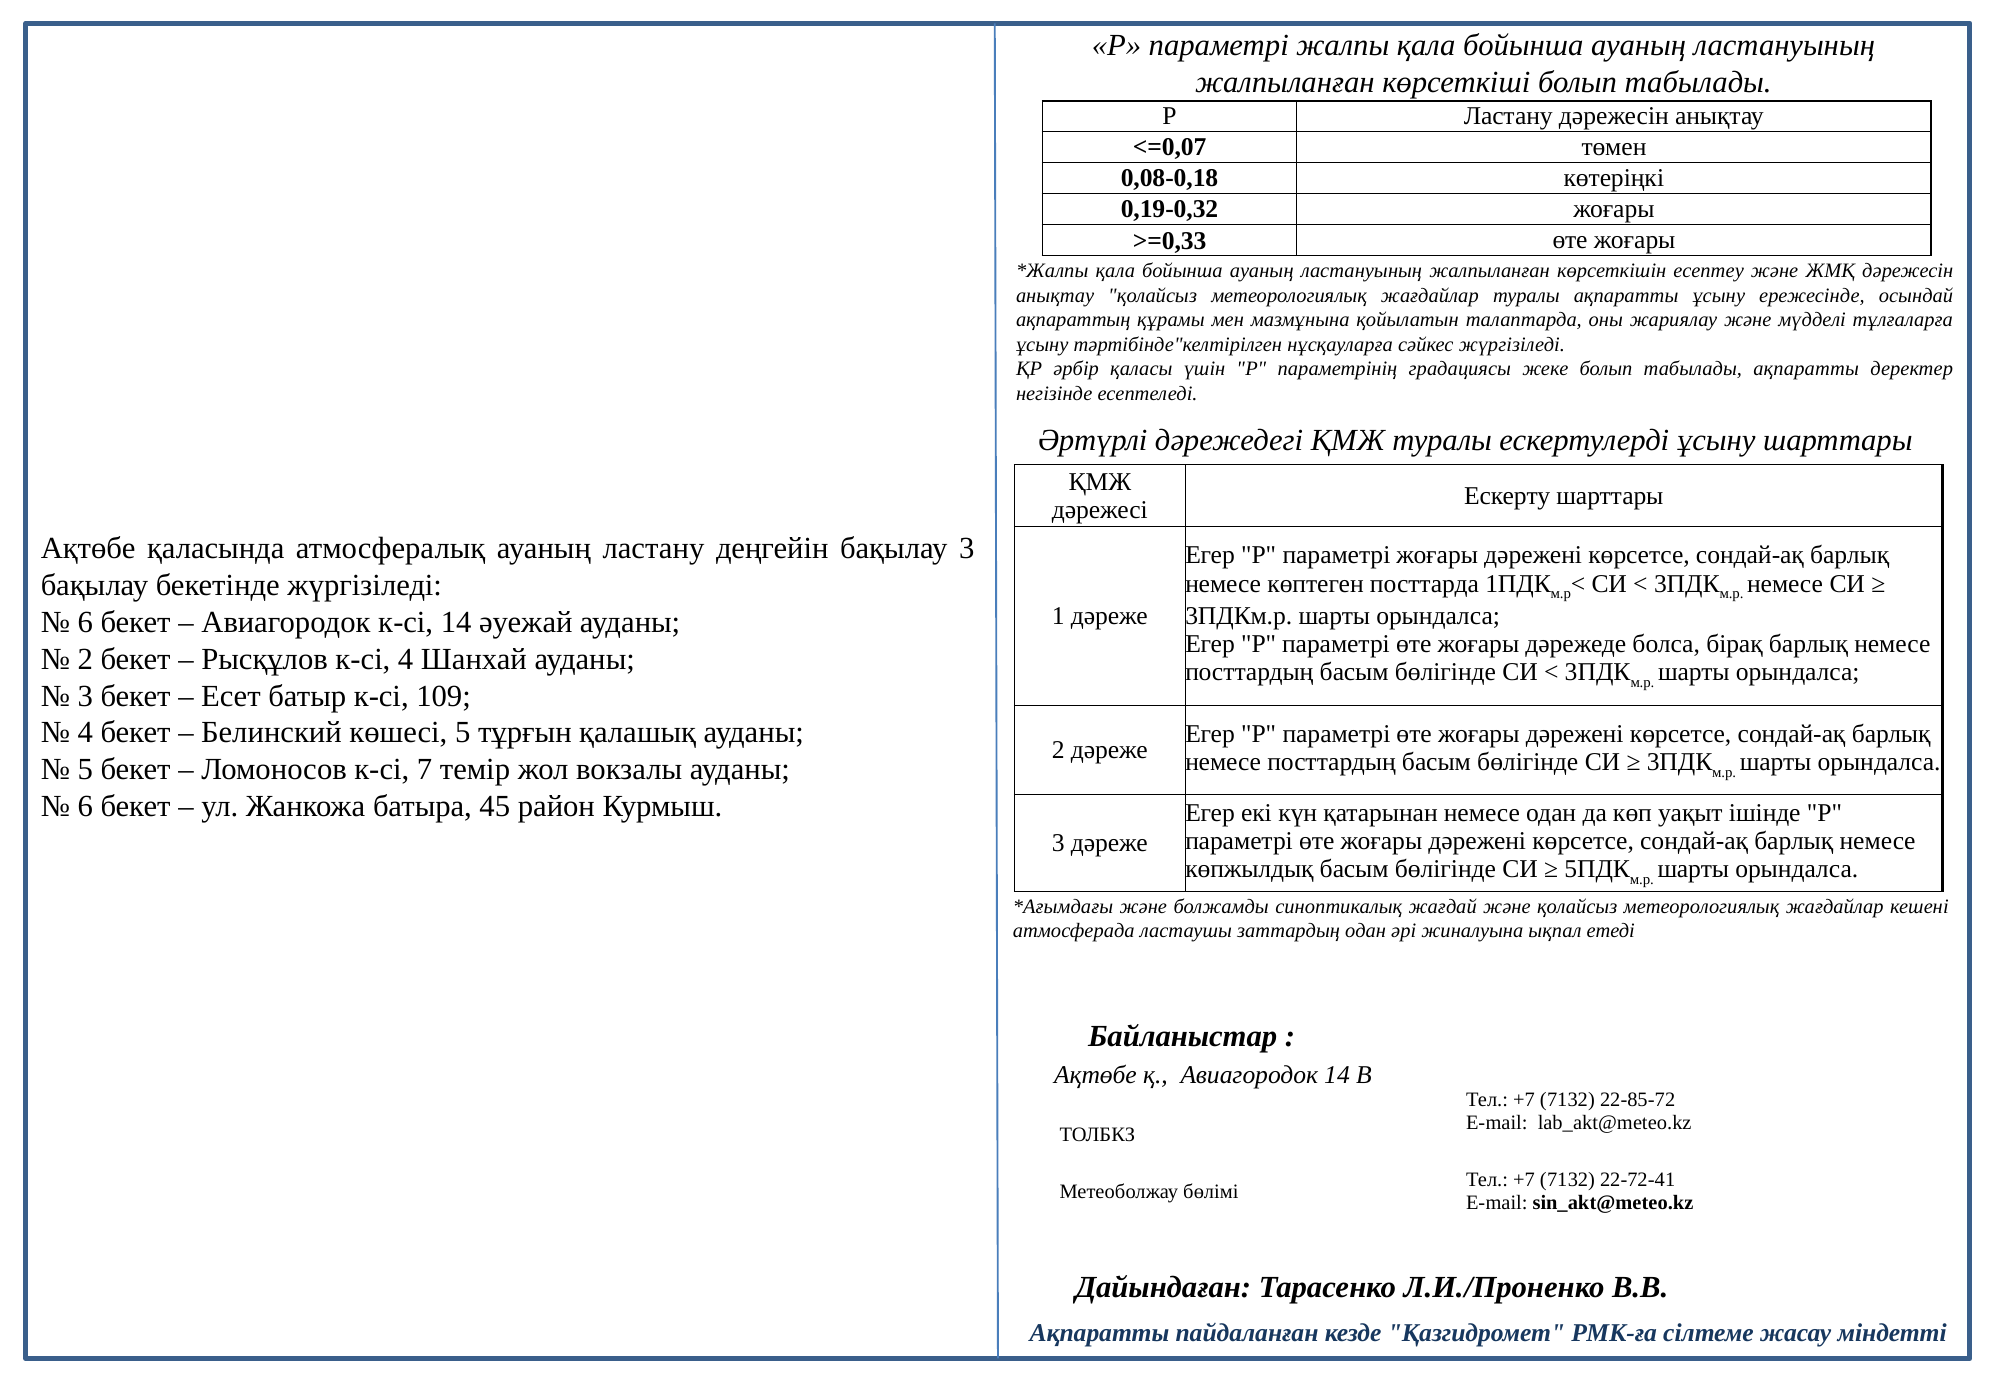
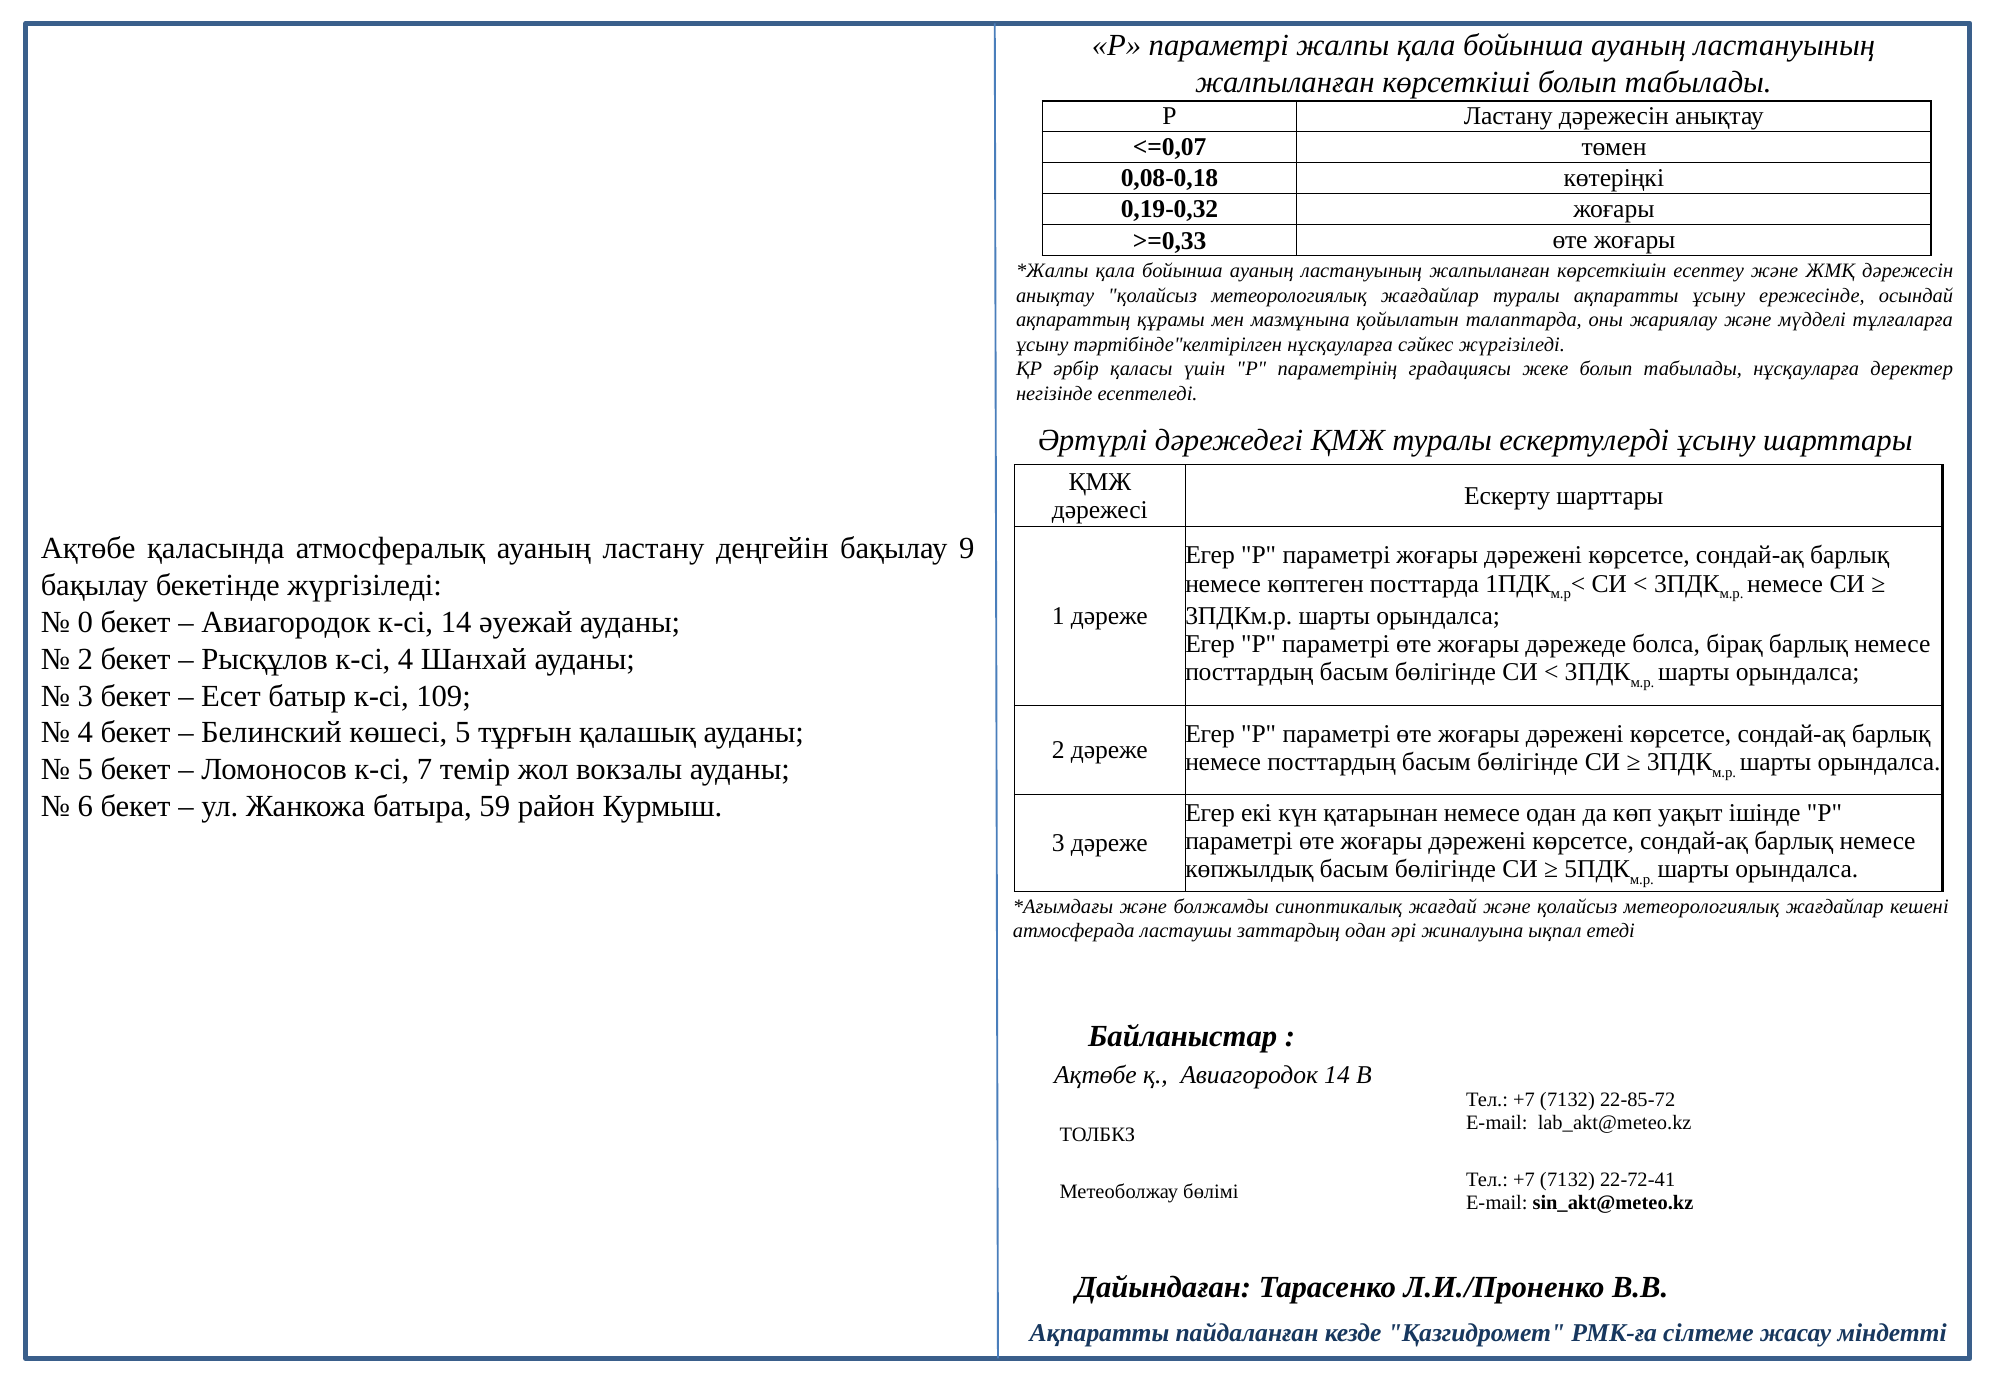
табылады ақпаратты: ақпаратты -> нұсқауларға
бақылау 3: 3 -> 9
6 at (85, 622): 6 -> 0
45: 45 -> 59
